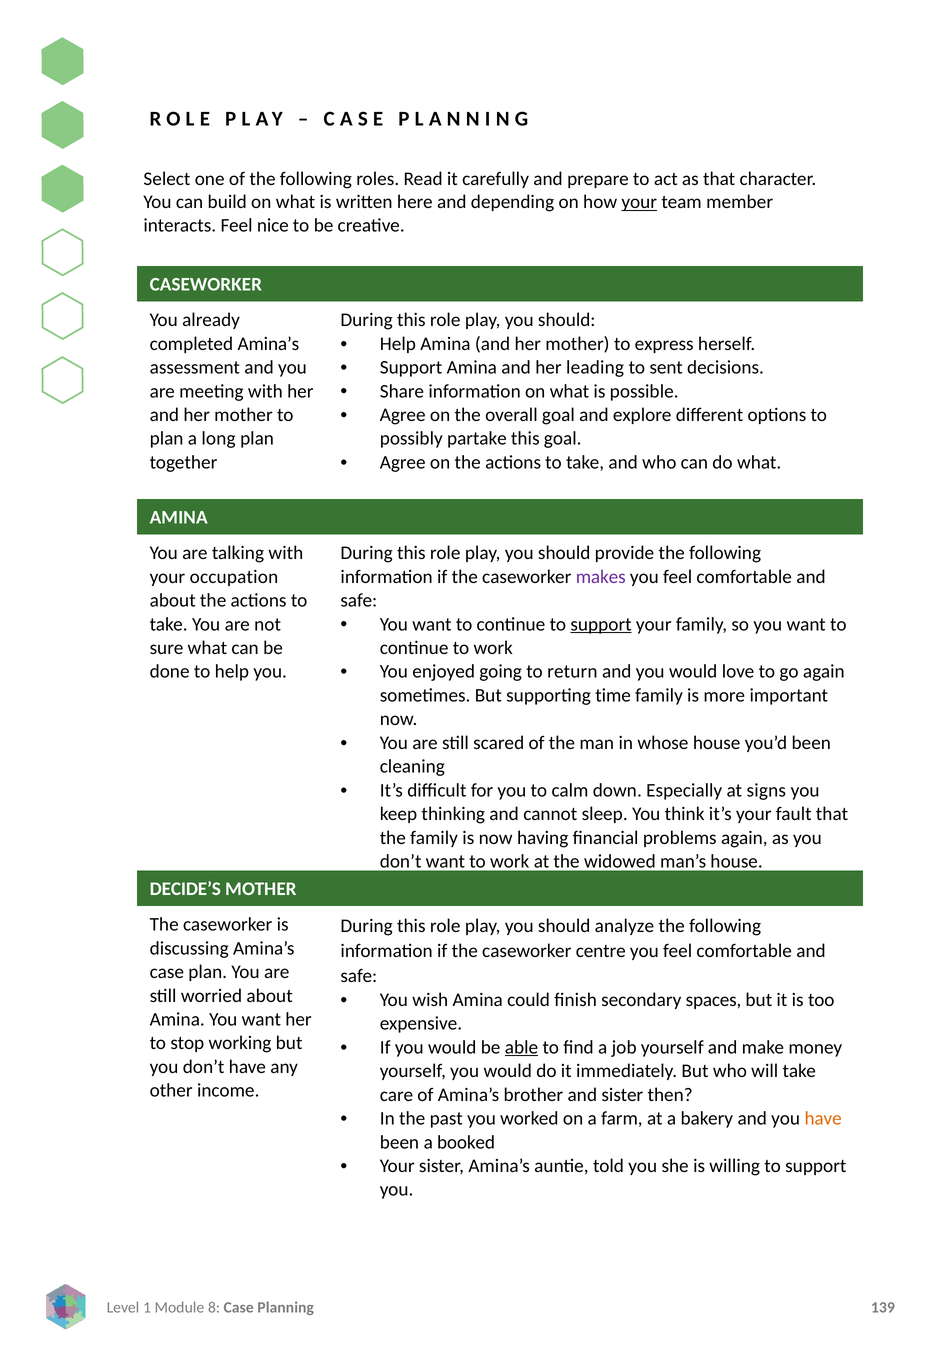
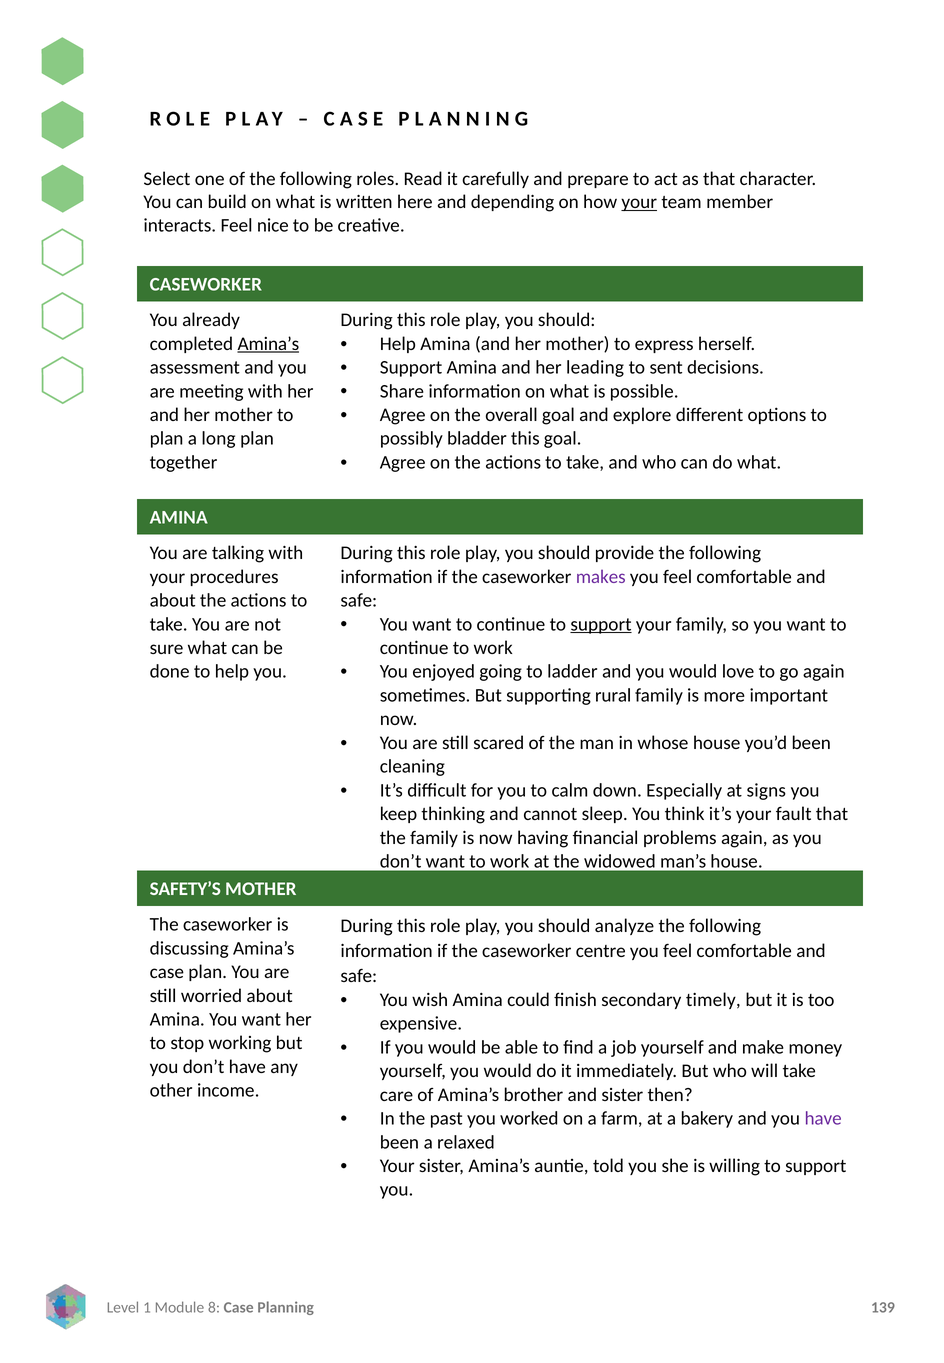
Amina’s at (268, 344) underline: none -> present
partake: partake -> bladder
occupation: occupation -> procedures
return: return -> ladder
time: time -> rural
DECIDE’S: DECIDE’S -> SAFETY’S
spaces: spaces -> timely
able underline: present -> none
have at (823, 1119) colour: orange -> purple
booked: booked -> relaxed
